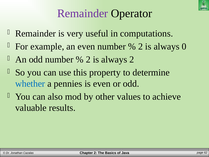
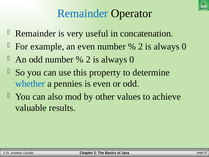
Remainder at (83, 13) colour: purple -> blue
computations: computations -> concatenation
2 at (132, 59): 2 -> 0
